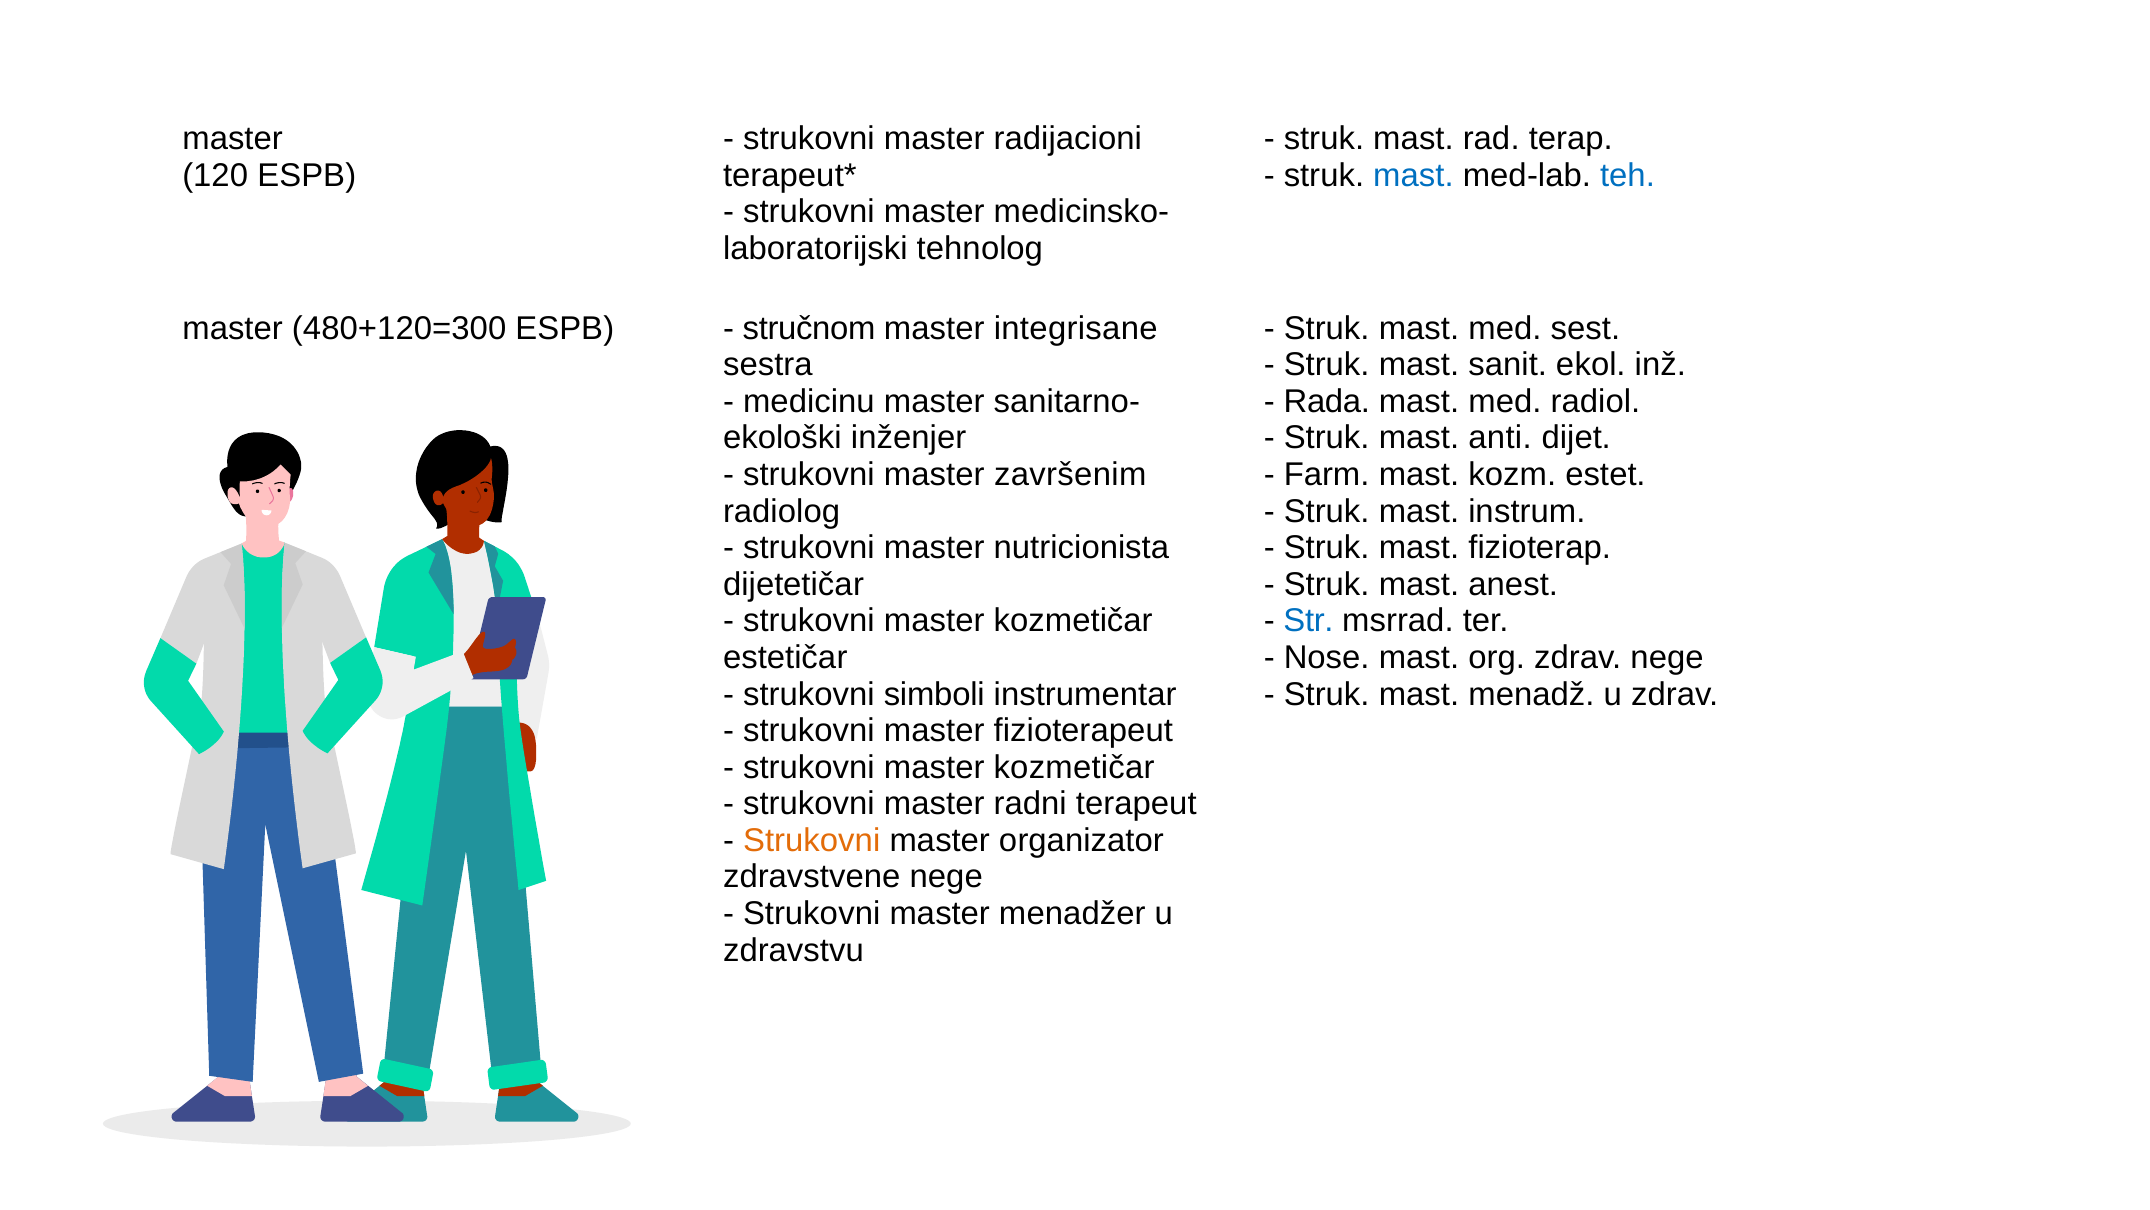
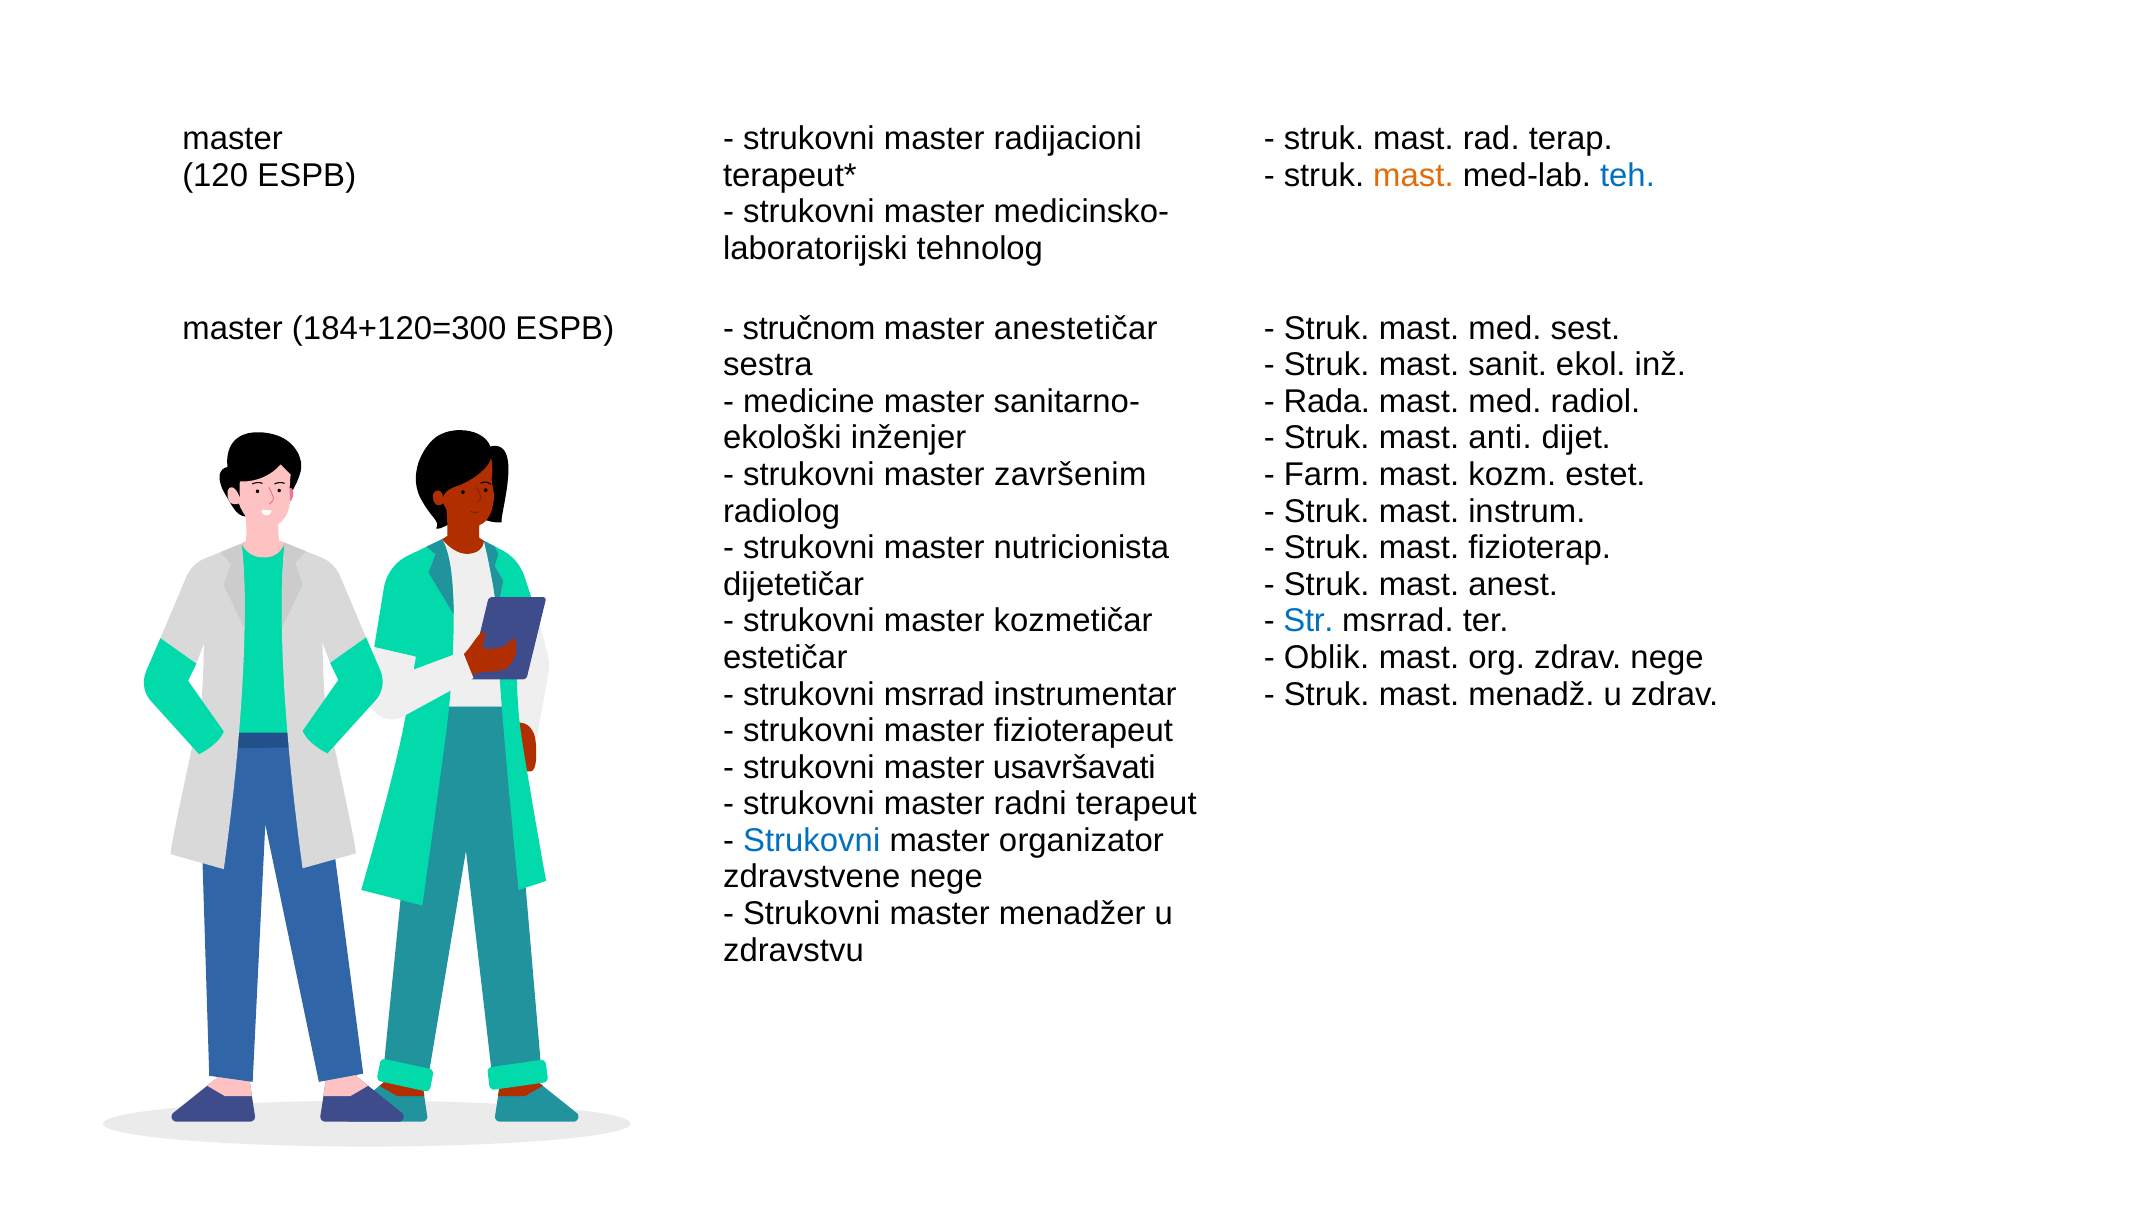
mast at (1413, 175) colour: blue -> orange
480+120=300: 480+120=300 -> 184+120=300
integrisane: integrisane -> anestetičar
medicinu: medicinu -> medicine
Nose: Nose -> Oblik
strukovni simboli: simboli -> msrrad
kozmetičar at (1074, 767): kozmetičar -> usavršavati
Strukovni at (812, 840) colour: orange -> blue
